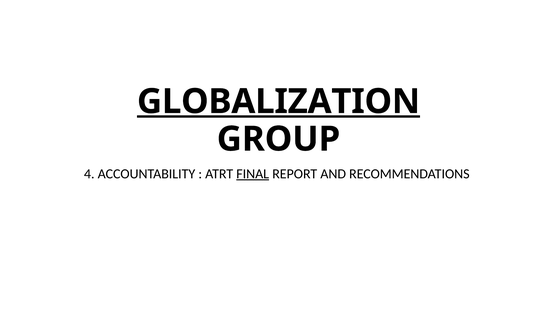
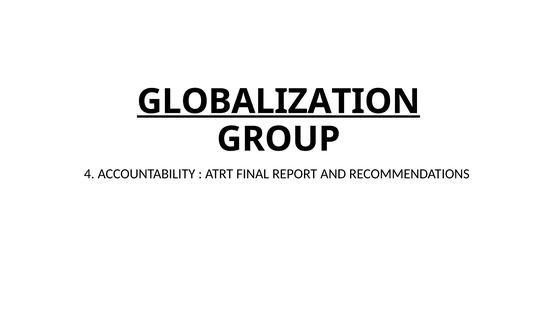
FINAL underline: present -> none
